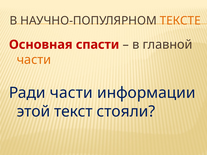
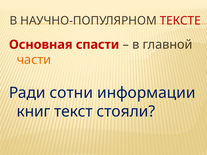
ТЕКСТЕ colour: orange -> red
Ради части: части -> сотни
этой: этой -> книг
